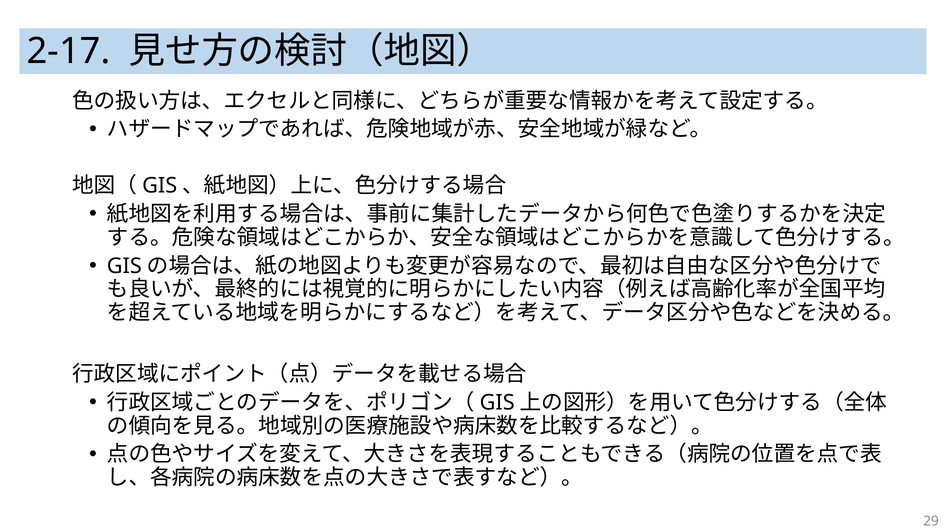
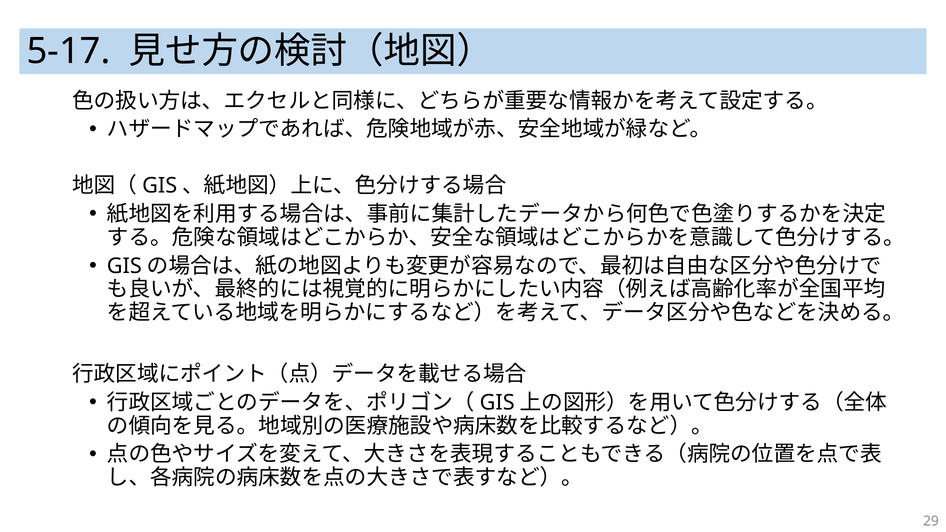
2-17: 2-17 -> 5-17
